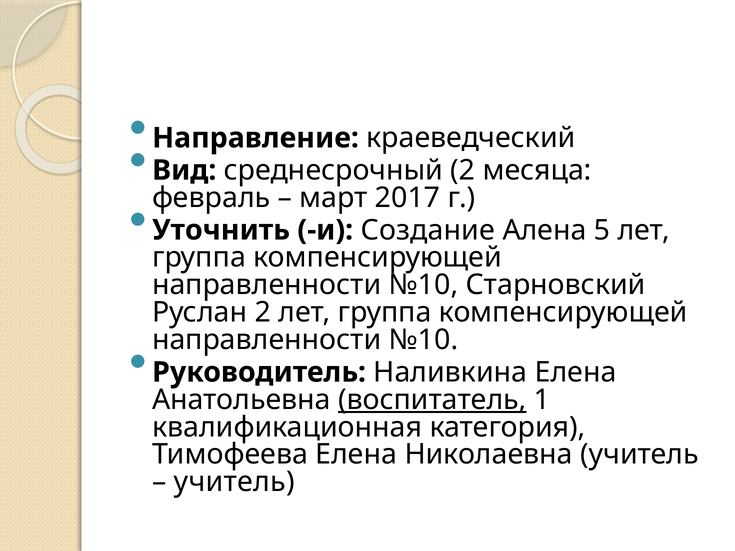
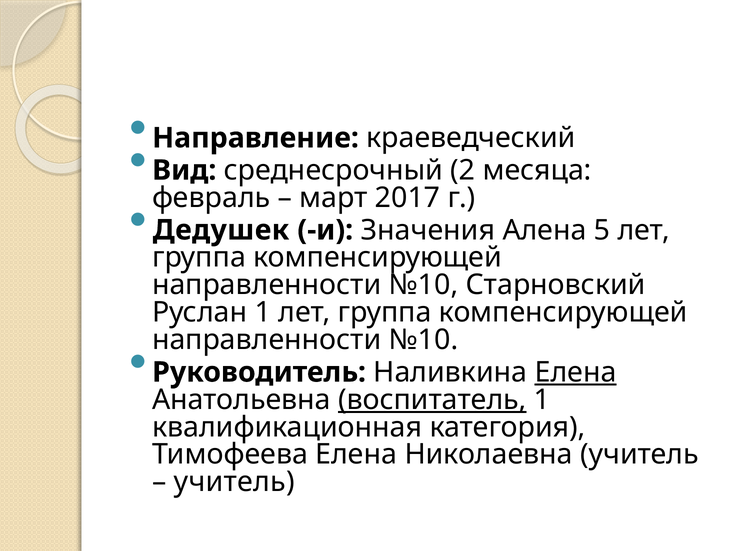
Уточнить: Уточнить -> Дедушек
Создание: Создание -> Значения
Руслан 2: 2 -> 1
Елена at (576, 372) underline: none -> present
